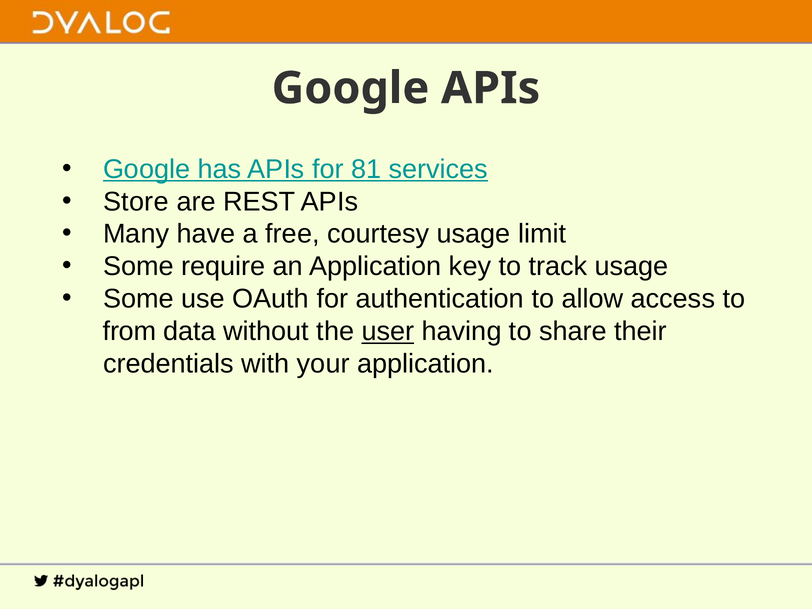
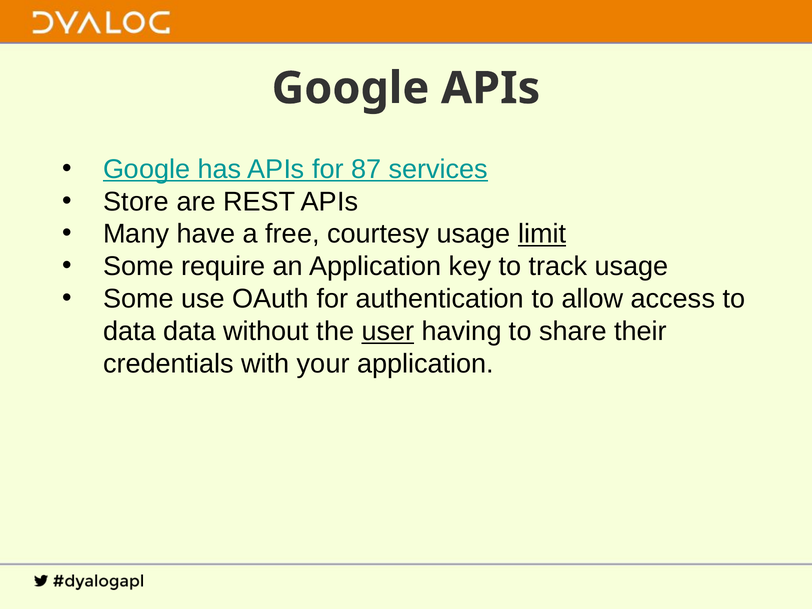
81: 81 -> 87
limit underline: none -> present
from at (129, 331): from -> data
